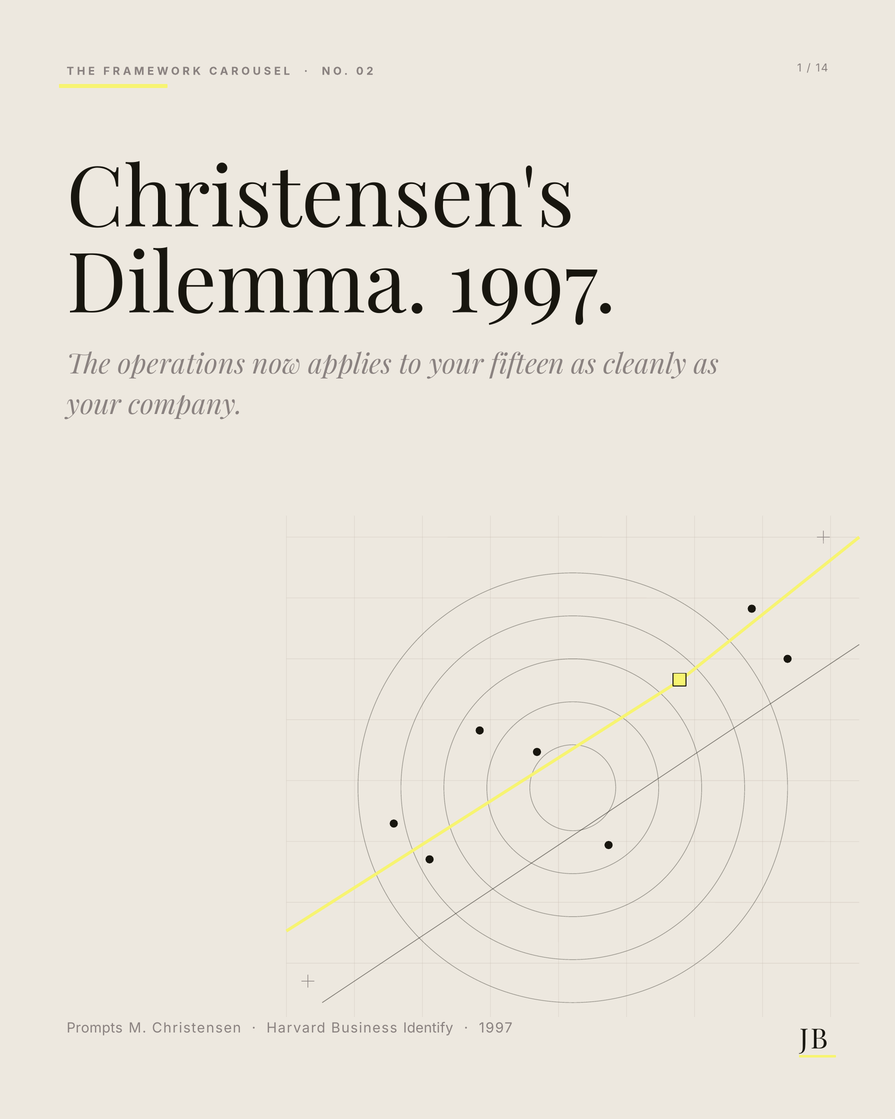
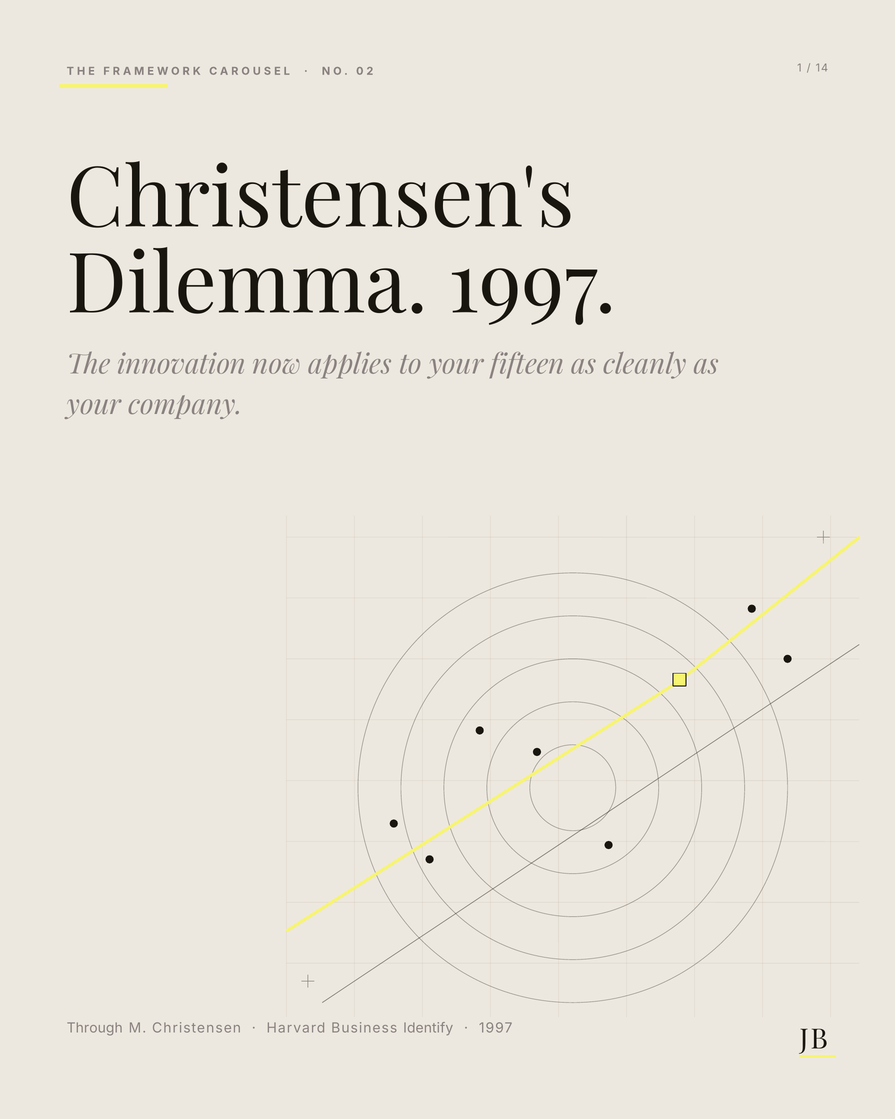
operations: operations -> innovation
Prompts: Prompts -> Through
